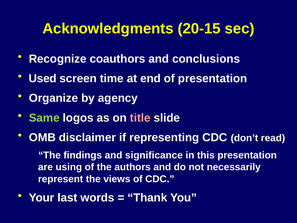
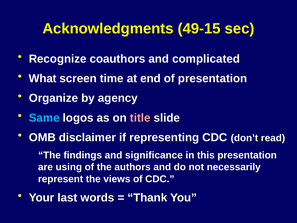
20-15: 20-15 -> 49-15
conclusions: conclusions -> complicated
Used: Used -> What
Same colour: light green -> light blue
